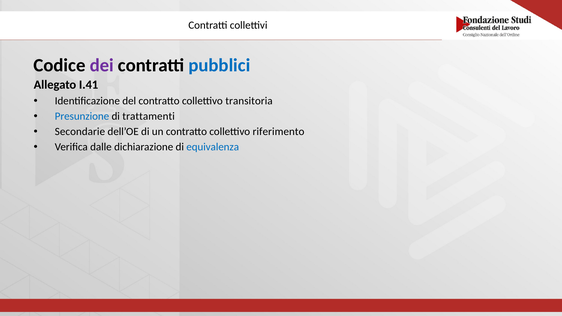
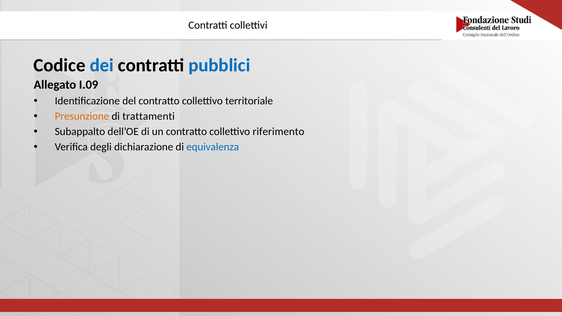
dei colour: purple -> blue
I.41: I.41 -> I.09
transitoria: transitoria -> territoriale
Presunzione colour: blue -> orange
Secondarie: Secondarie -> Subappalto
dalle: dalle -> degli
